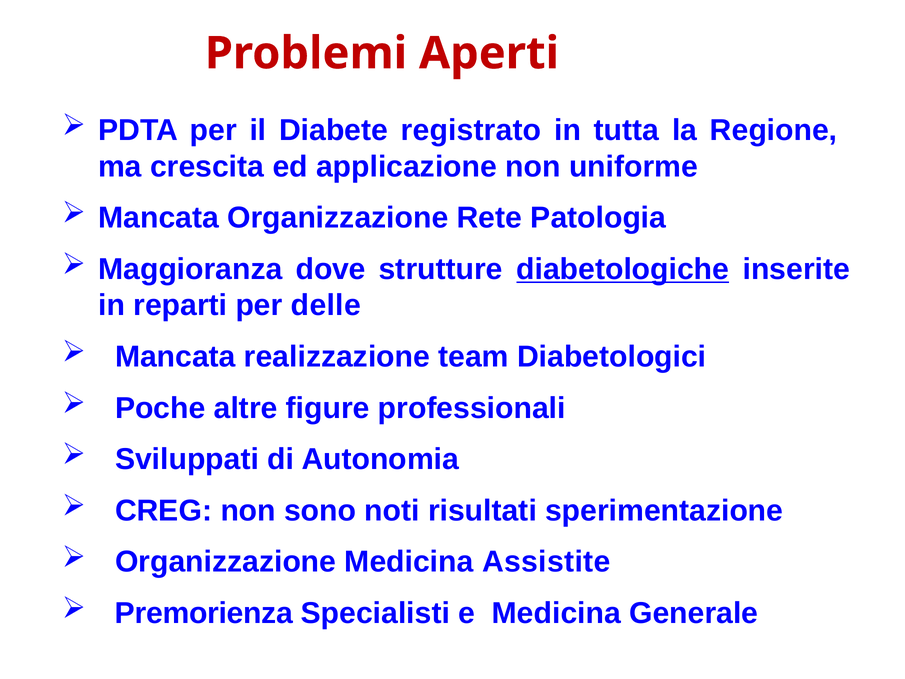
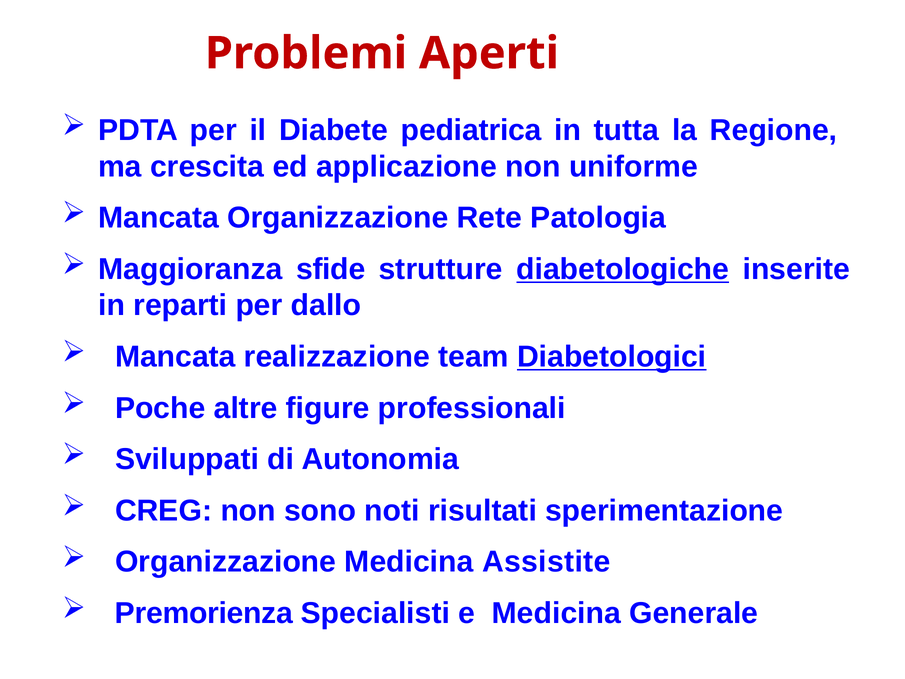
registrato: registrato -> pediatrica
dove: dove -> sfide
delle: delle -> dallo
Diabetologici underline: none -> present
